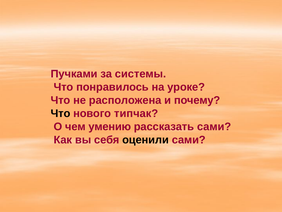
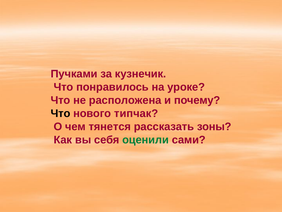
системы: системы -> кузнечик
умению: умению -> тянется
рассказать сами: сами -> зоны
оценили colour: black -> green
